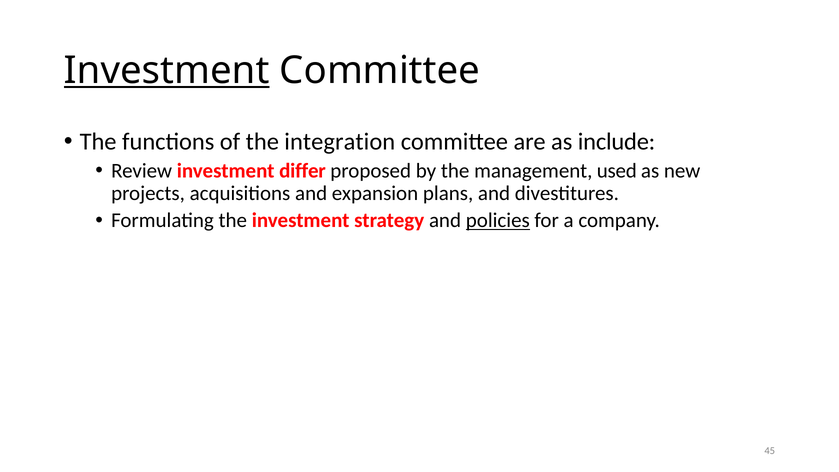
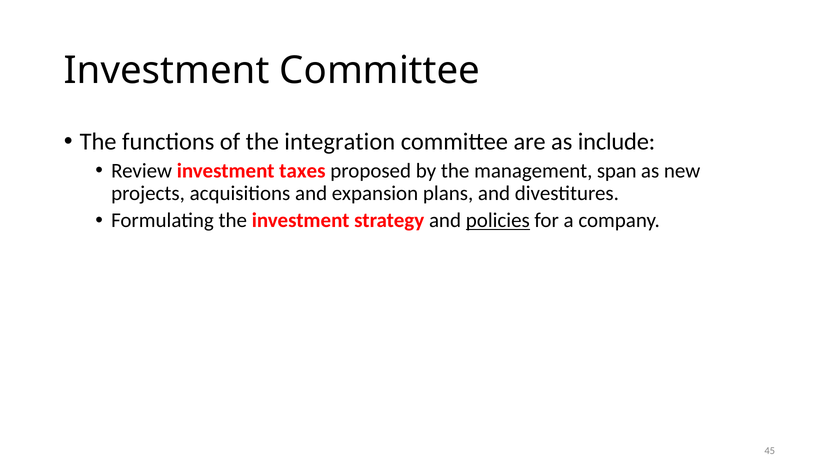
Investment at (167, 70) underline: present -> none
differ: differ -> taxes
used: used -> span
